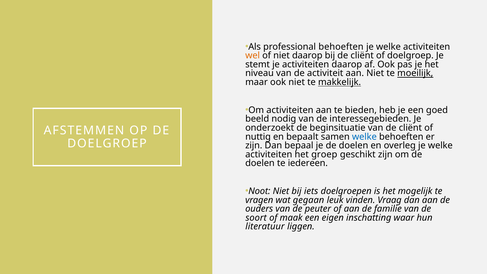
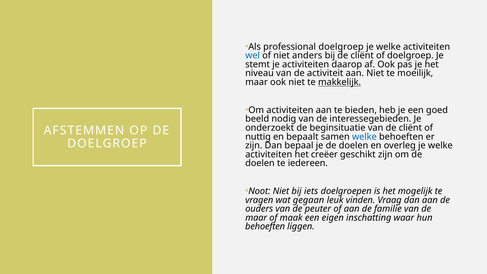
professional behoeften: behoeften -> doelgroep
wel colour: orange -> blue
niet daarop: daarop -> anders
moeilijk underline: present -> none
groep: groep -> creëer
soort at (256, 218): soort -> maar
literatuur at (265, 227): literatuur -> behoeften
